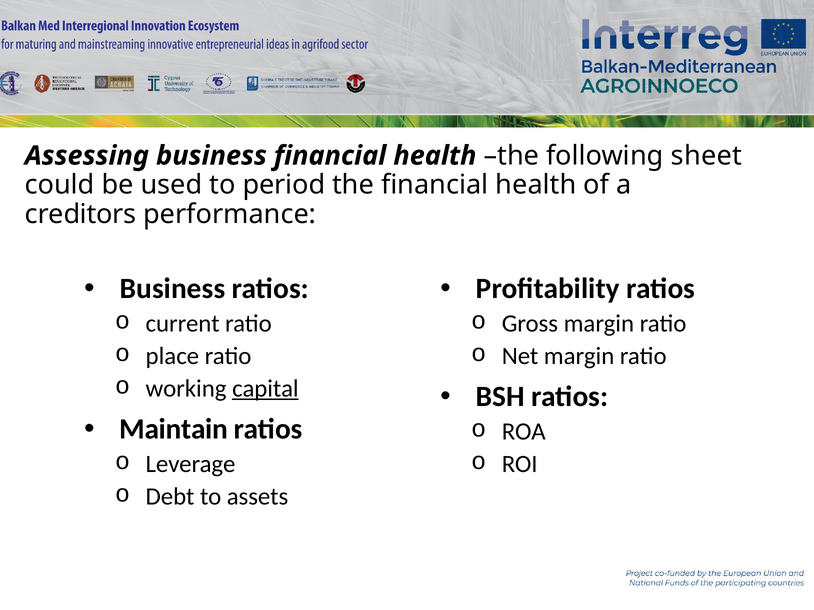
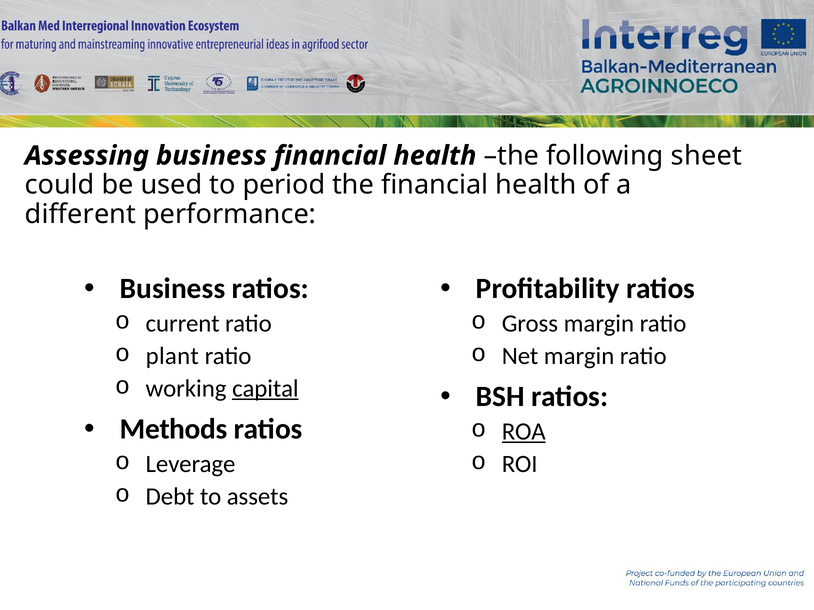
creditors: creditors -> different
place: place -> plant
Maintain: Maintain -> Methods
ROA underline: none -> present
